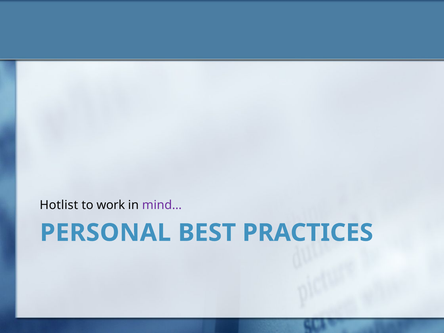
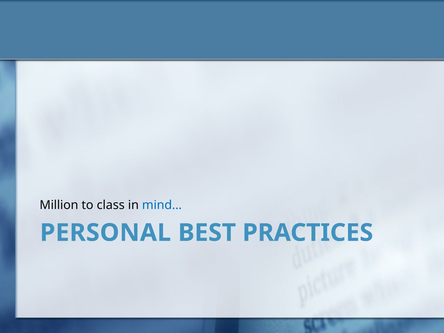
Hotlist: Hotlist -> Million
work: work -> class
mind… colour: purple -> blue
